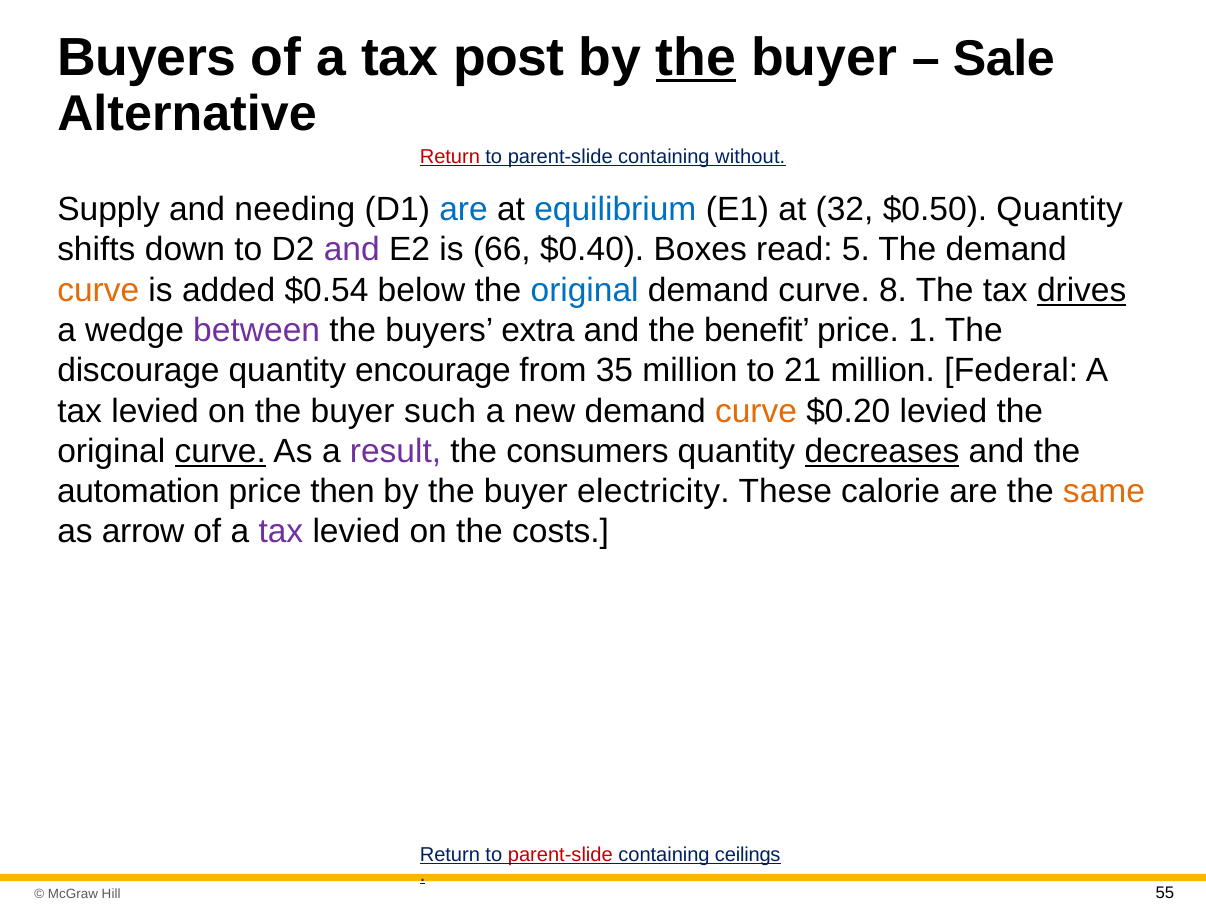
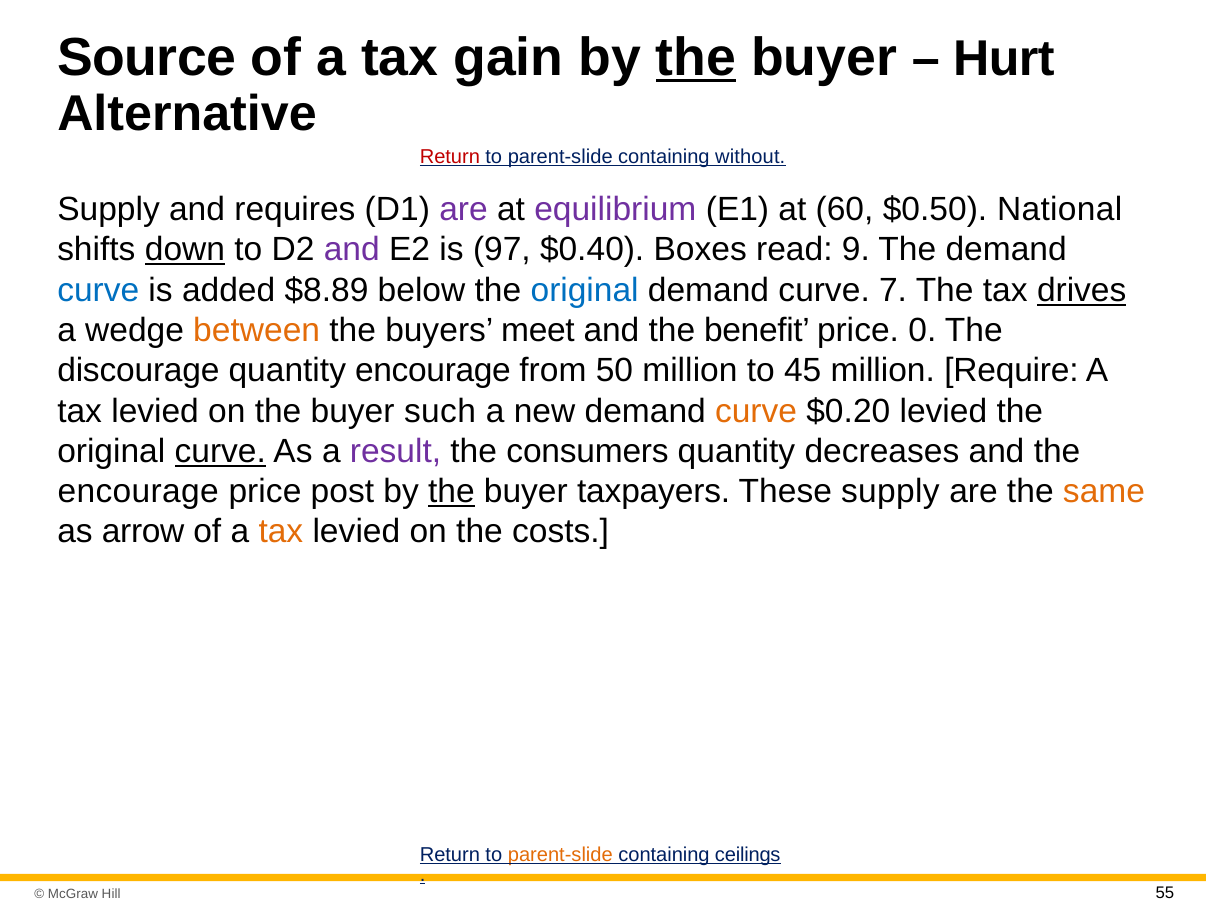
Buyers at (147, 57): Buyers -> Source
post: post -> gain
Sale: Sale -> Hurt
needing: needing -> requires
are at (464, 209) colour: blue -> purple
equilibrium colour: blue -> purple
32: 32 -> 60
$0.50 Quantity: Quantity -> National
down underline: none -> present
66: 66 -> 97
5: 5 -> 9
curve at (98, 290) colour: orange -> blue
$0.54: $0.54 -> $8.89
8: 8 -> 7
between colour: purple -> orange
extra: extra -> meet
1: 1 -> 0
35: 35 -> 50
21: 21 -> 45
Federal: Federal -> Require
decreases underline: present -> none
automation at (138, 491): automation -> encourage
then: then -> post
the at (451, 491) underline: none -> present
electricity: electricity -> taxpayers
These calorie: calorie -> supply
tax at (281, 532) colour: purple -> orange
parent-slide at (560, 854) colour: red -> orange
